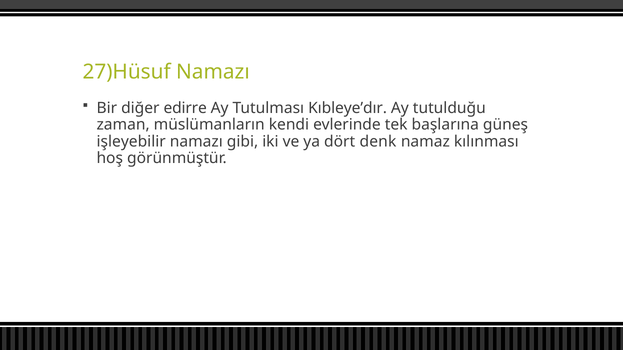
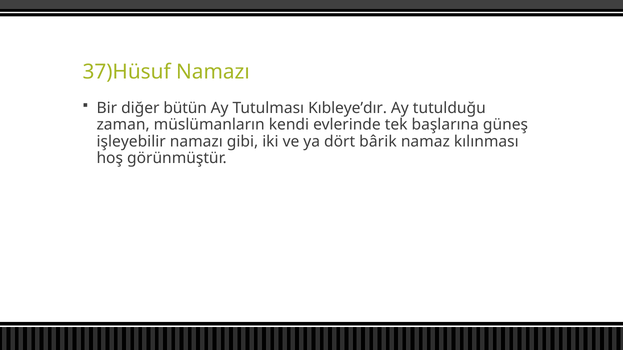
27)Hüsuf: 27)Hüsuf -> 37)Hüsuf
edirre: edirre -> bütün
denk: denk -> bârik
